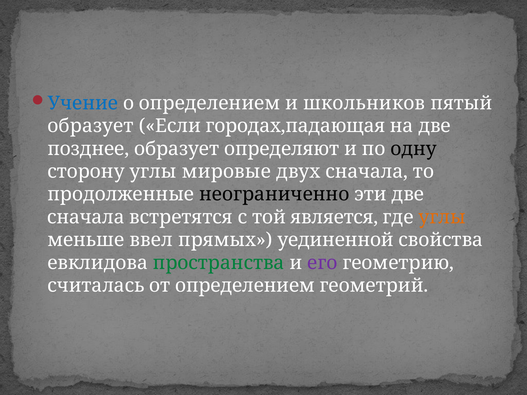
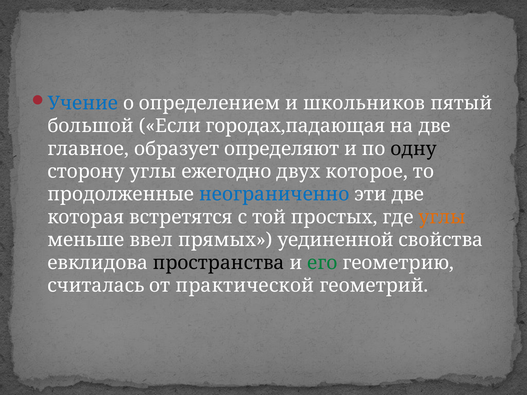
образует at (90, 126): образует -> большой
позднее: позднее -> главное
мировые: мировые -> ежегодно
двух сначала: сначала -> которое
неограниченно colour: black -> blue
сначала at (86, 217): сначала -> которая
является: является -> простых
пространства colour: green -> black
его colour: purple -> green
от определением: определением -> практической
